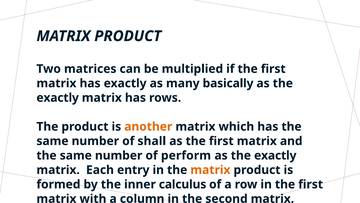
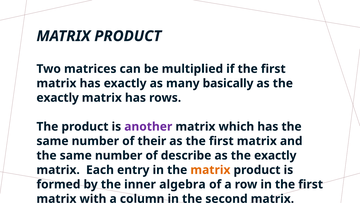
another colour: orange -> purple
shall: shall -> their
perform: perform -> describe
calculus: calculus -> algebra
